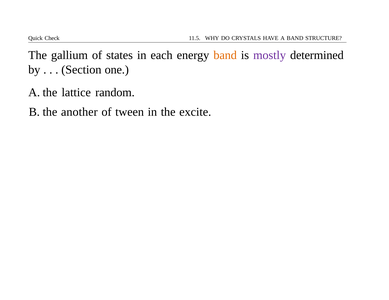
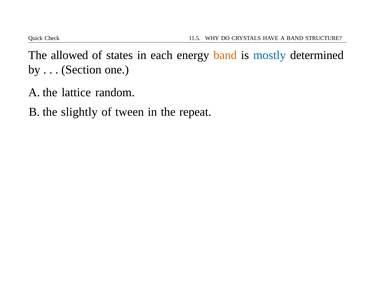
gallium: gallium -> allowed
mostly colour: purple -> blue
another: another -> slightly
excite: excite -> repeat
